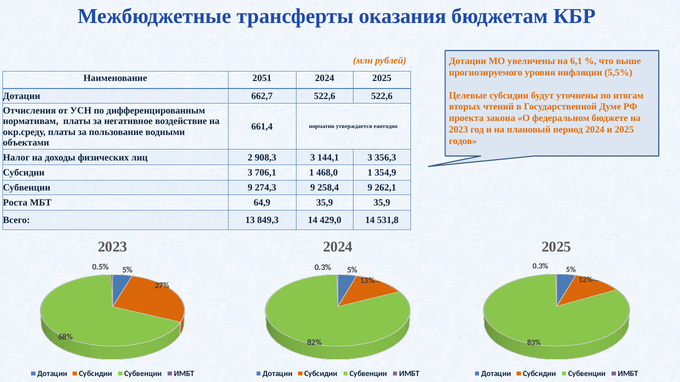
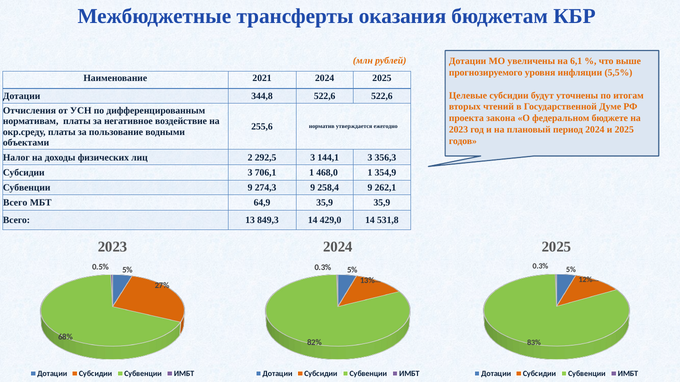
2051: 2051 -> 2021
662,7: 662,7 -> 344,8
661,4: 661,4 -> 255,6
908,3: 908,3 -> 292,5
Роста at (15, 203): Роста -> Всего
